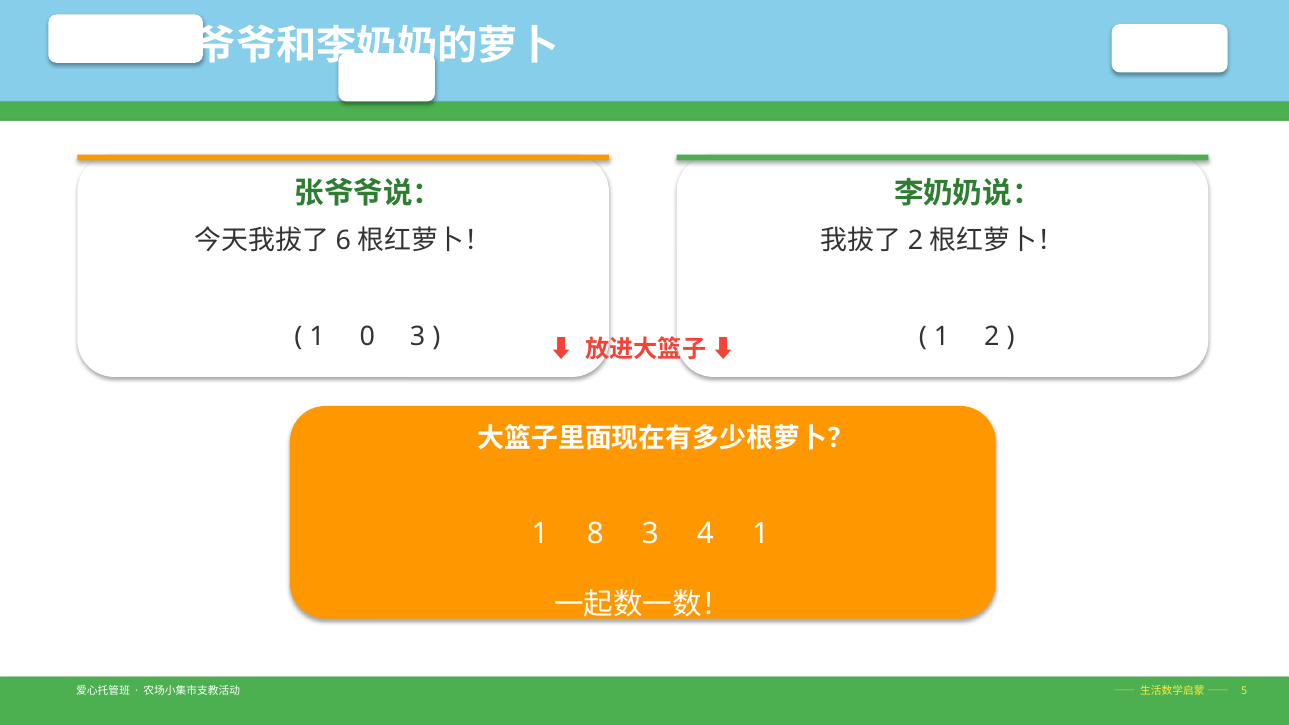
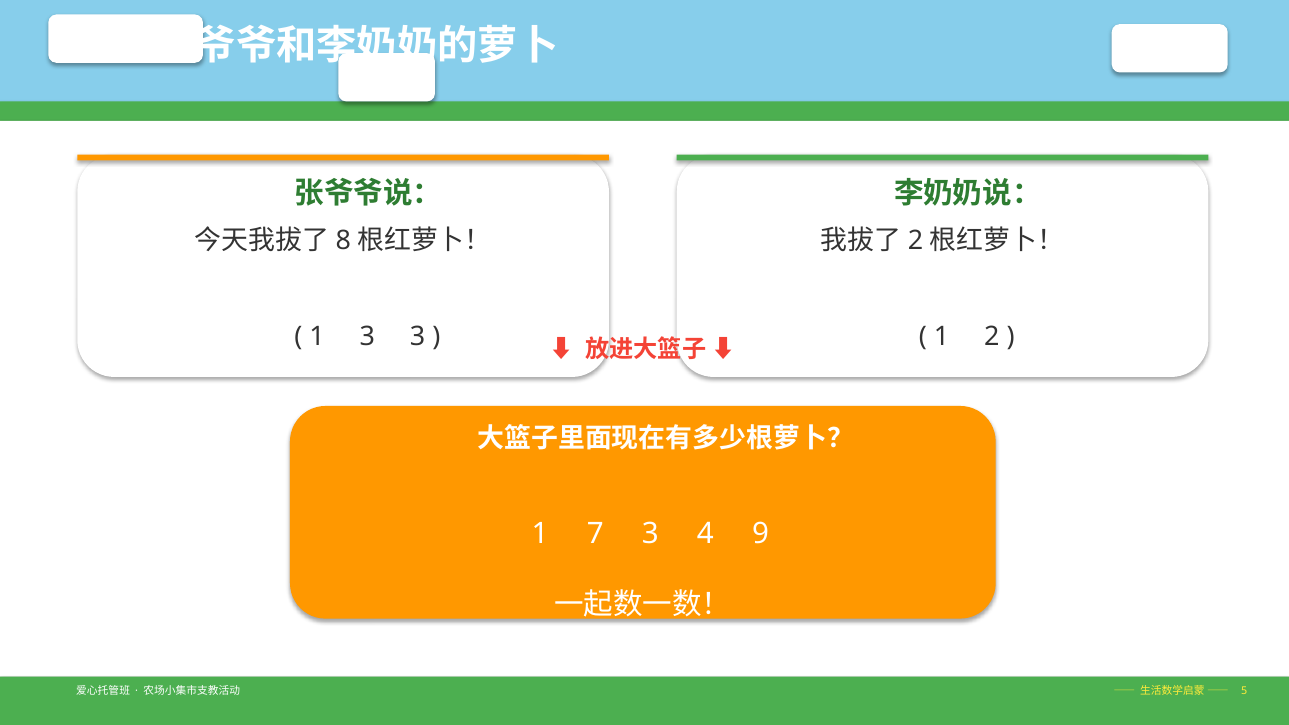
6: 6 -> 8
1 0: 0 -> 3
8: 8 -> 7
4 1: 1 -> 9
